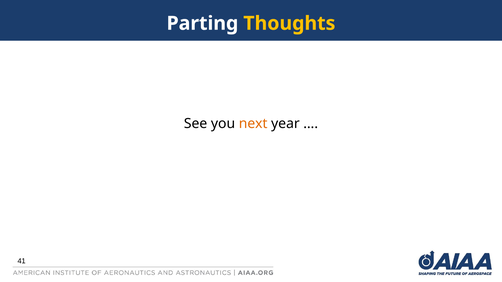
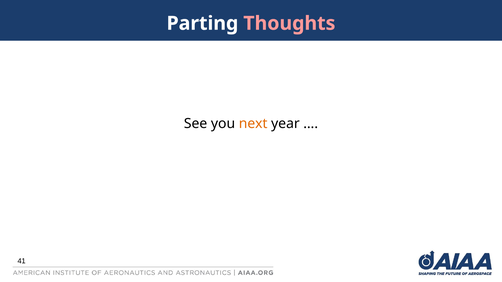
Thoughts colour: yellow -> pink
